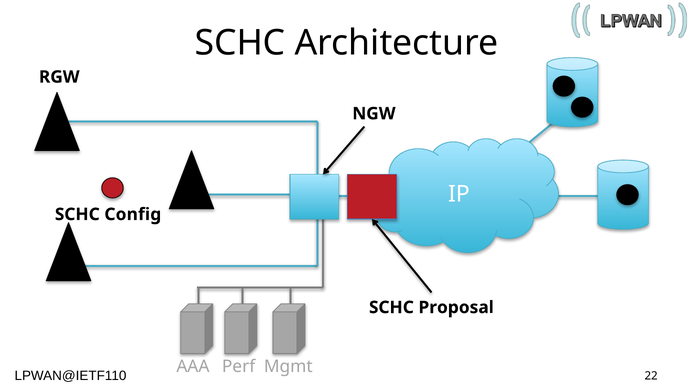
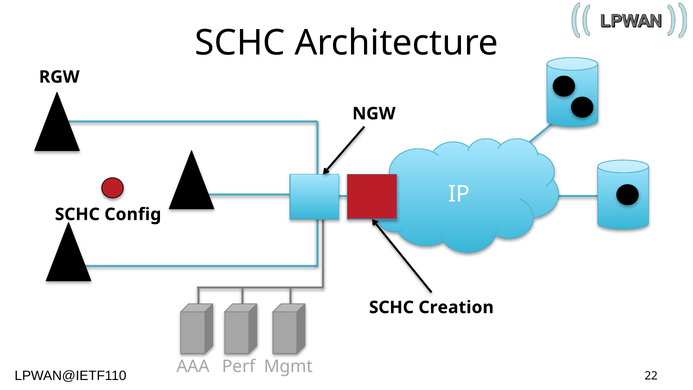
Proposal: Proposal -> Creation
